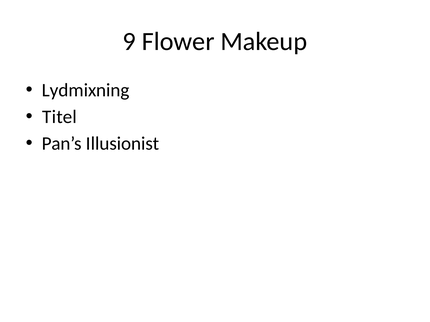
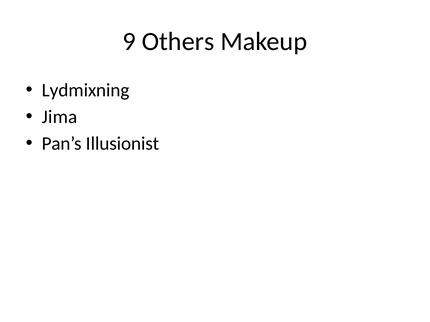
Flower: Flower -> Others
Titel: Titel -> Jima
